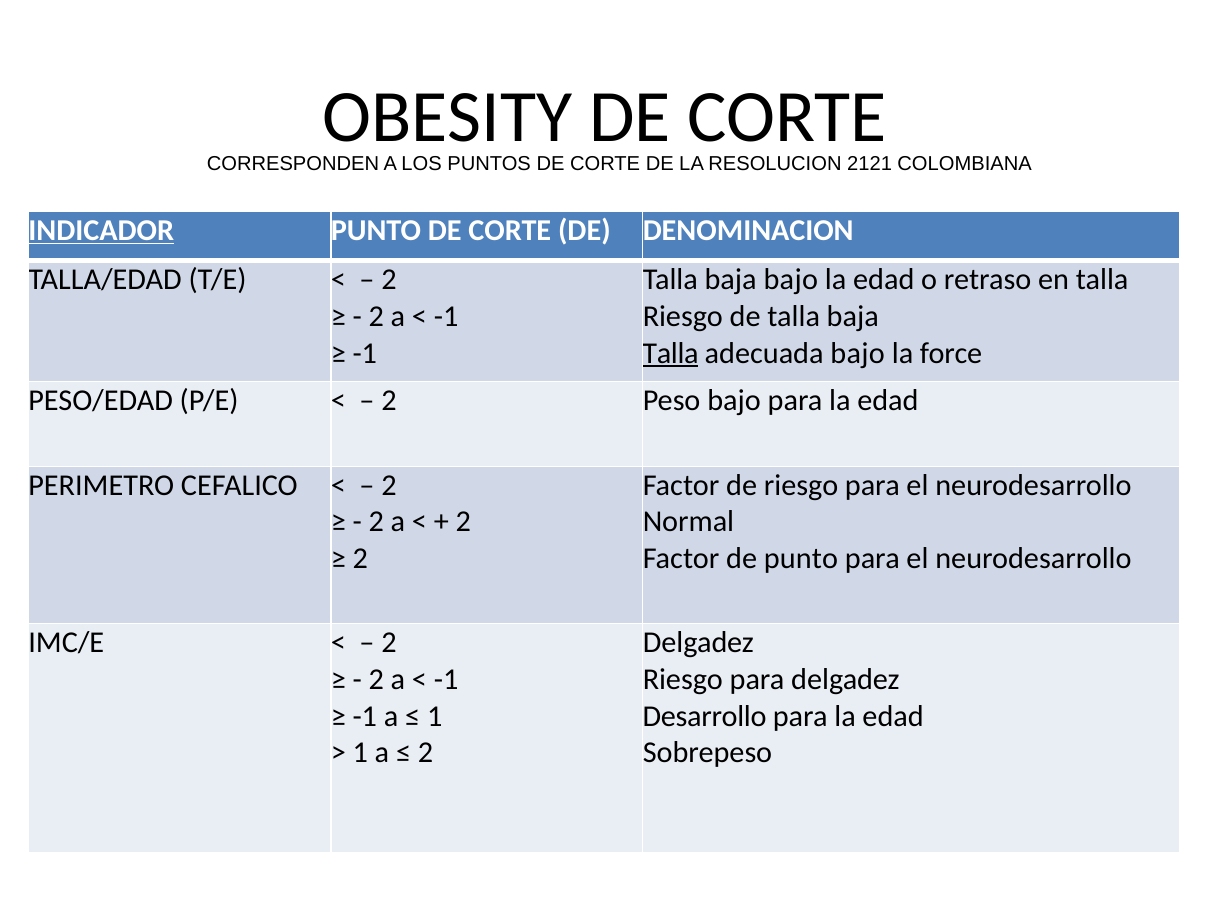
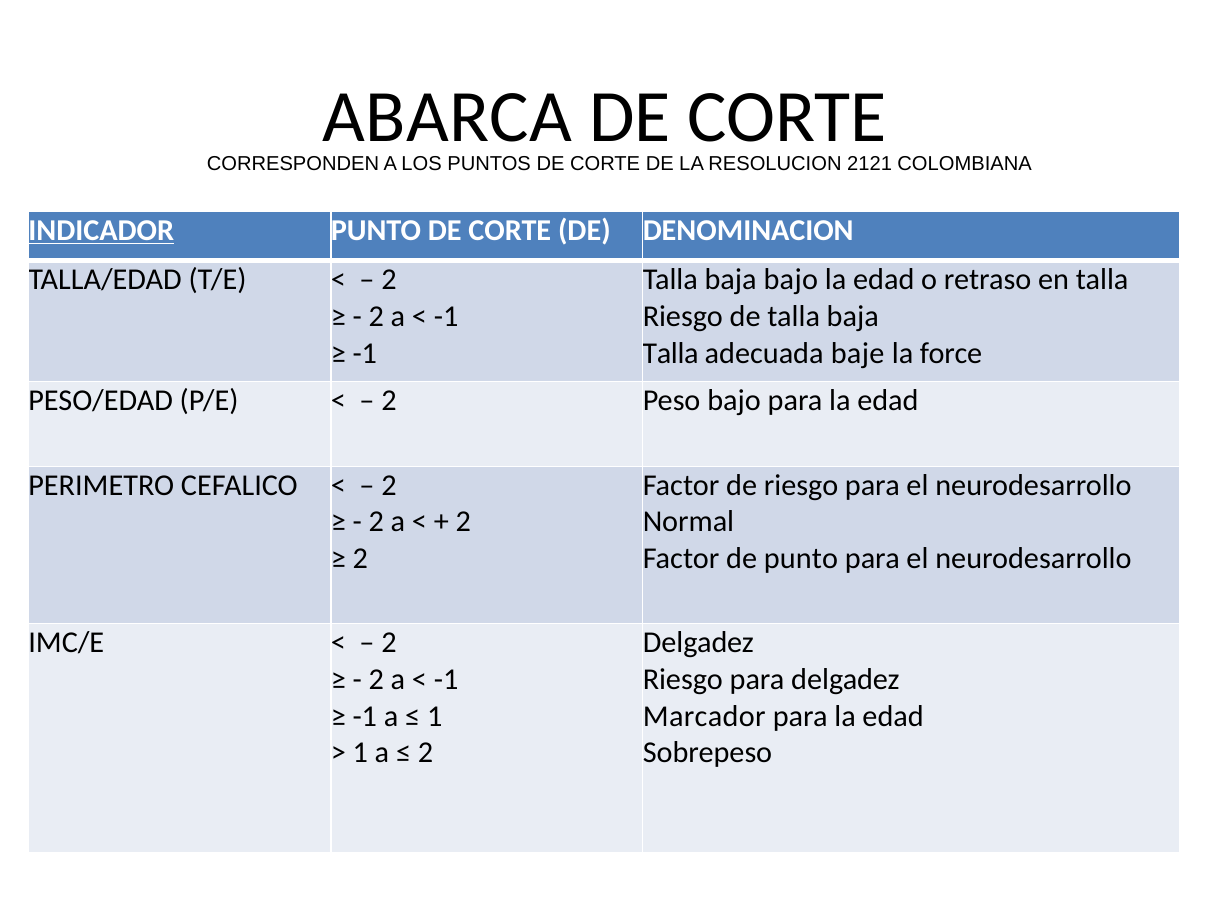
OBESITY: OBESITY -> ABARCA
Talla at (671, 354) underline: present -> none
adecuada bajo: bajo -> baje
Desarrollo: Desarrollo -> Marcador
